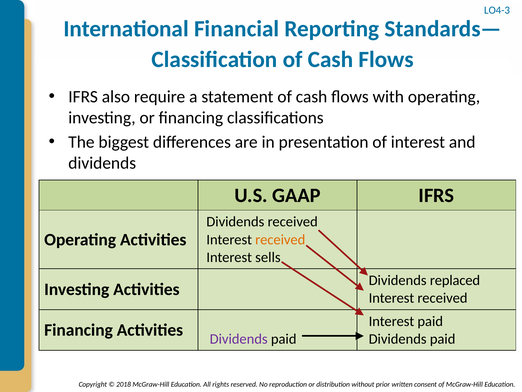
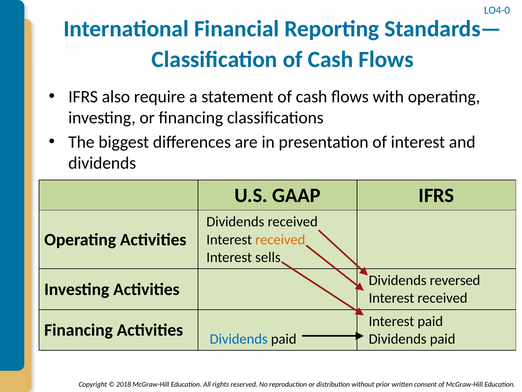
LO4-3: LO4-3 -> LO4-0
replaced: replaced -> reversed
Dividends at (239, 339) colour: purple -> blue
